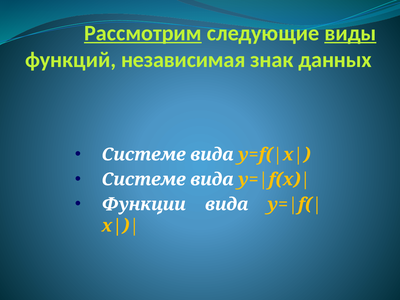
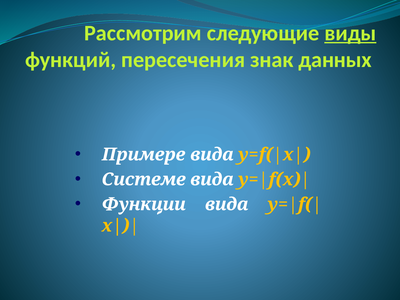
Рассмотрим underline: present -> none
независимая: независимая -> пересечения
Системе at (144, 155): Системе -> Примере
